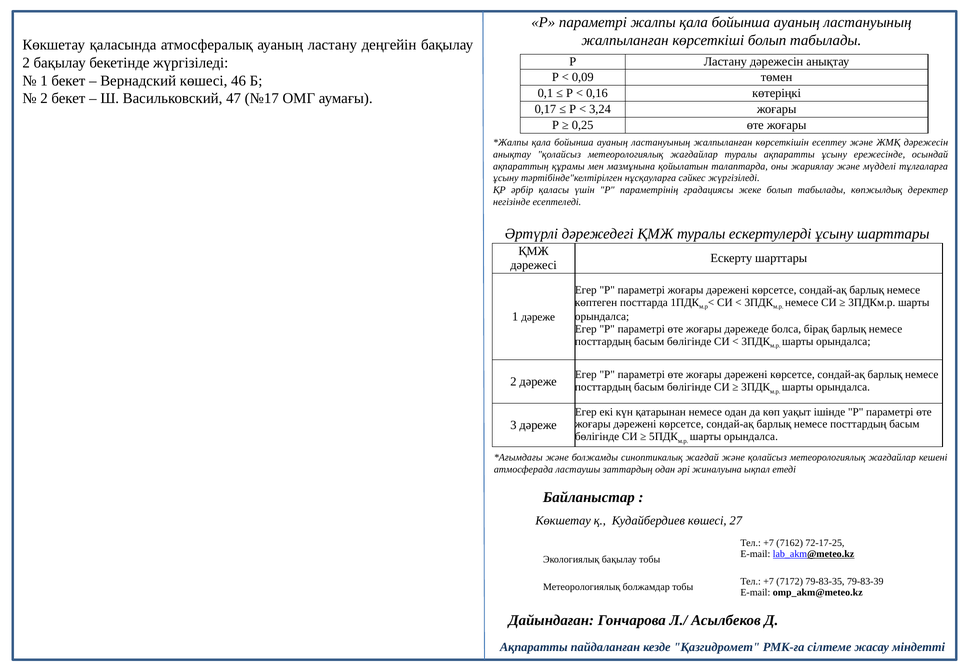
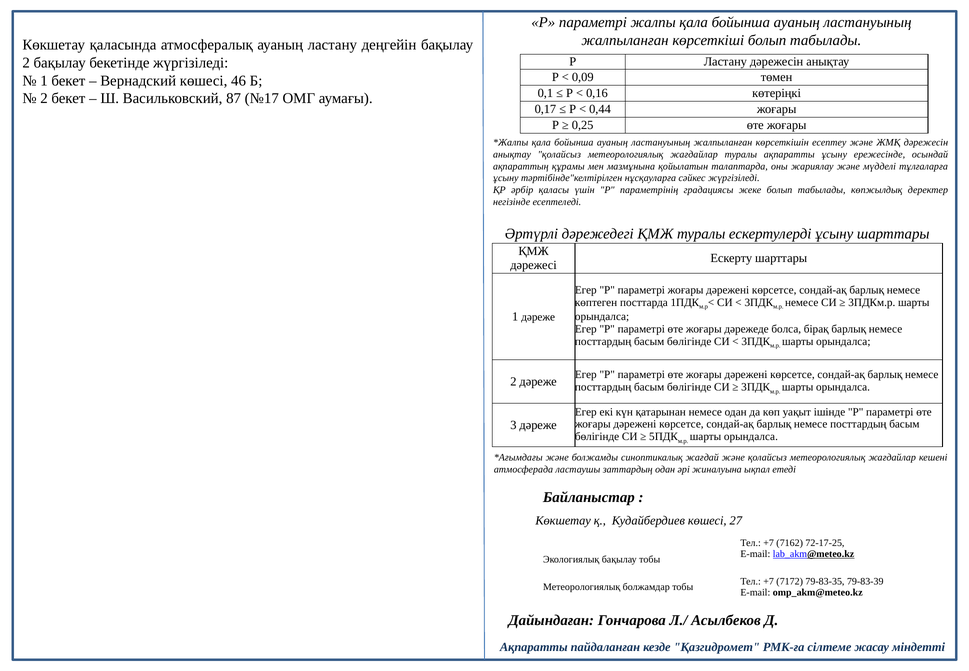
47: 47 -> 87
3,24: 3,24 -> 0,44
